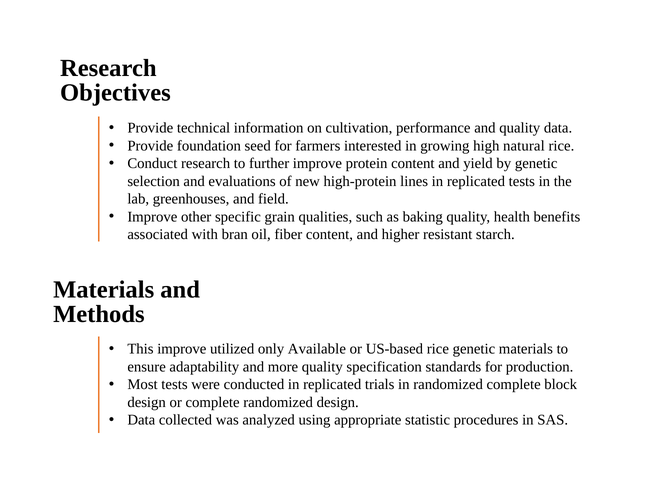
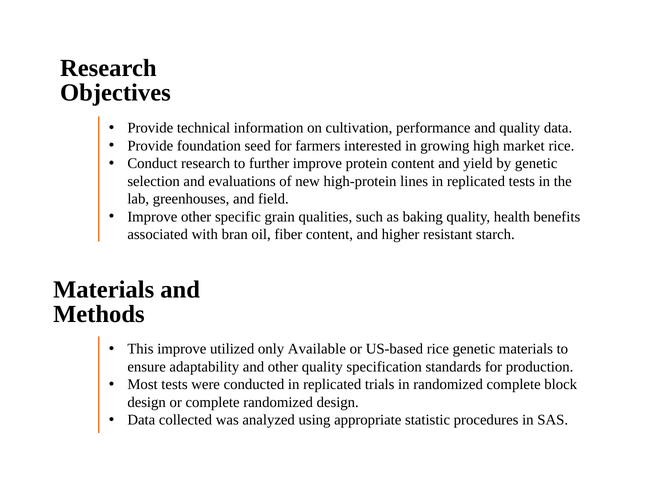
natural: natural -> market
and more: more -> other
